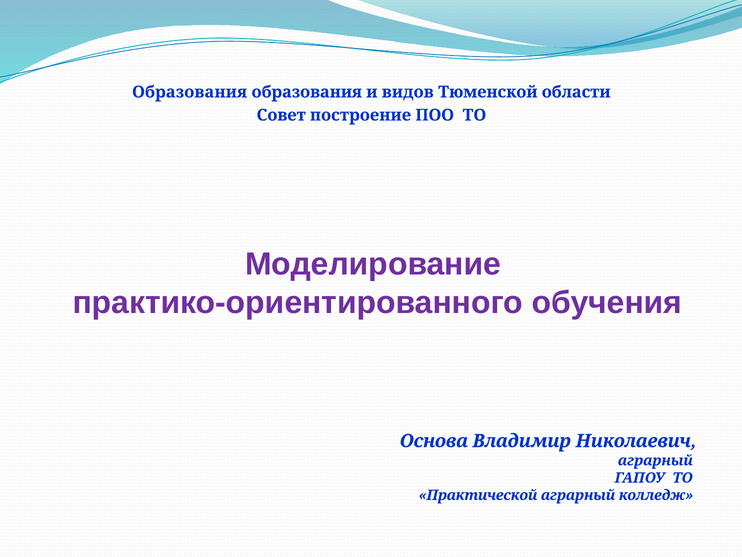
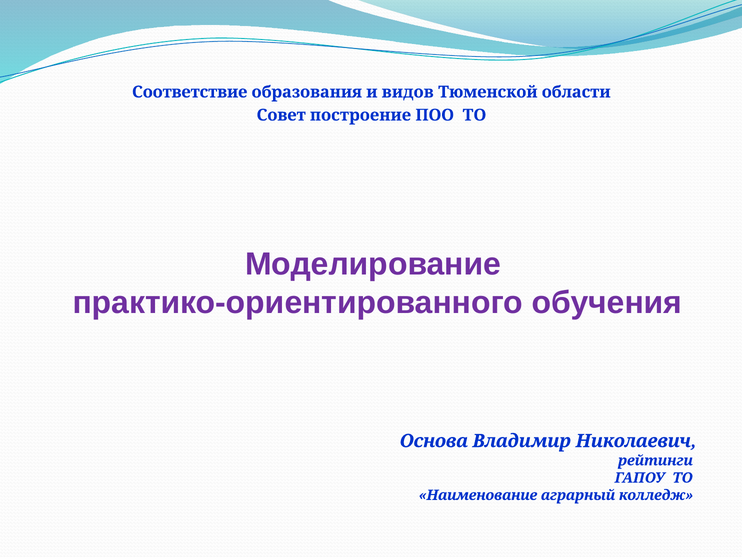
Образования at (190, 92): Образования -> Соответствие
аграрный at (655, 460): аграрный -> рейтинги
Практической: Практической -> Наименование
